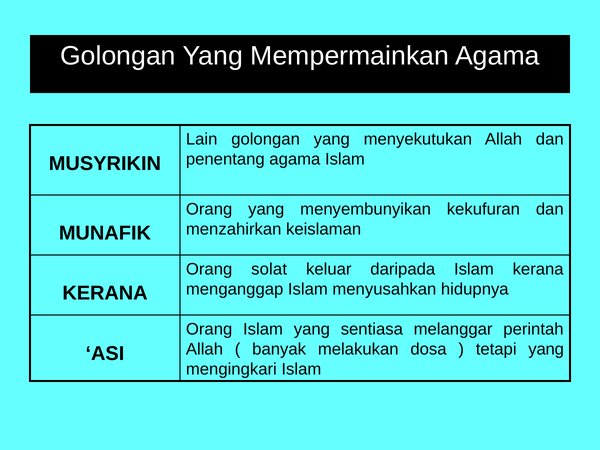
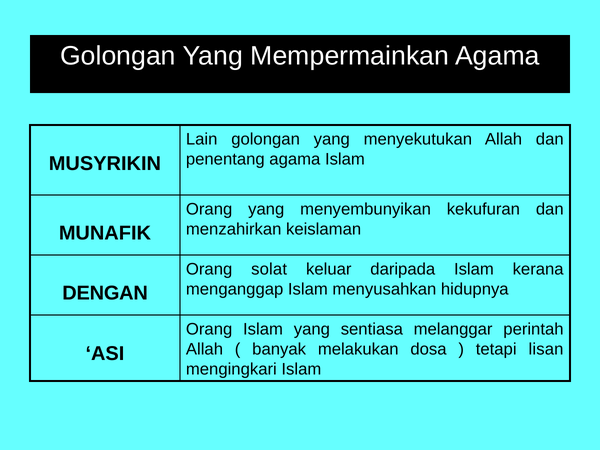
KERANA at (105, 293): KERANA -> DENGAN
tetapi yang: yang -> lisan
